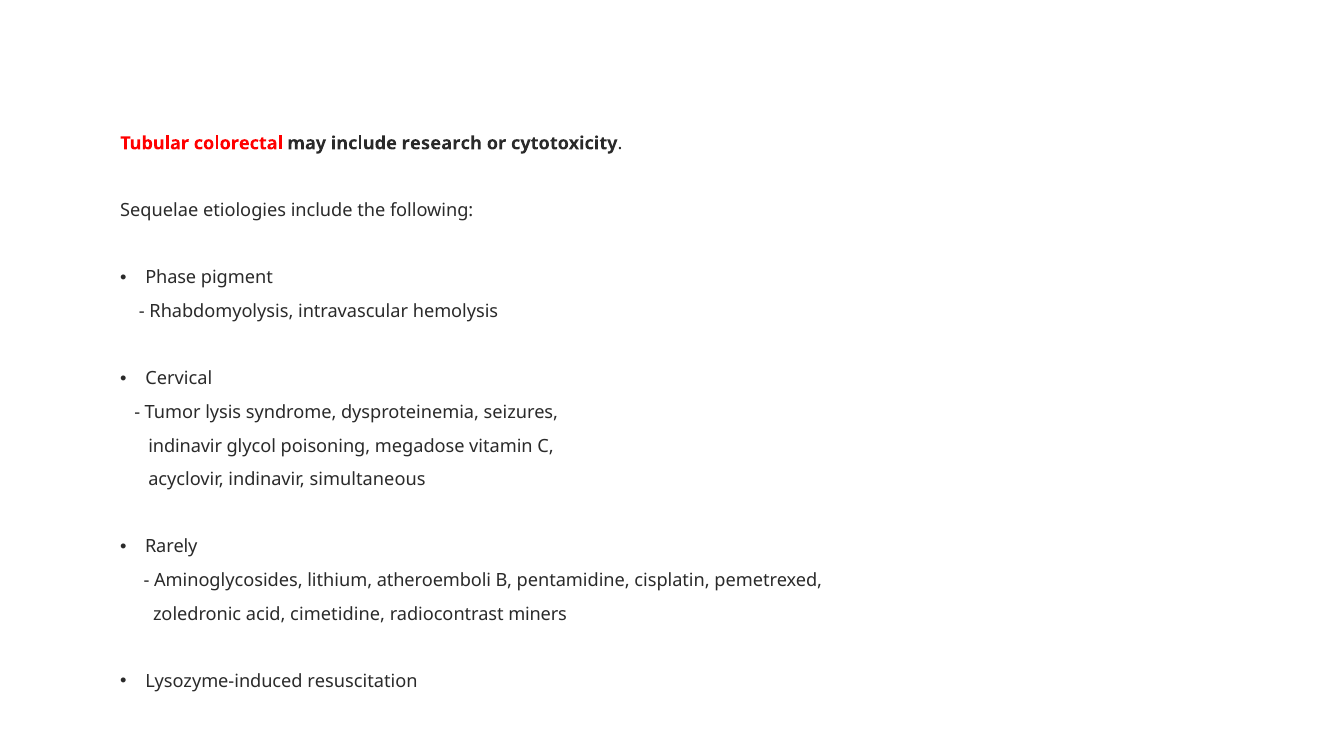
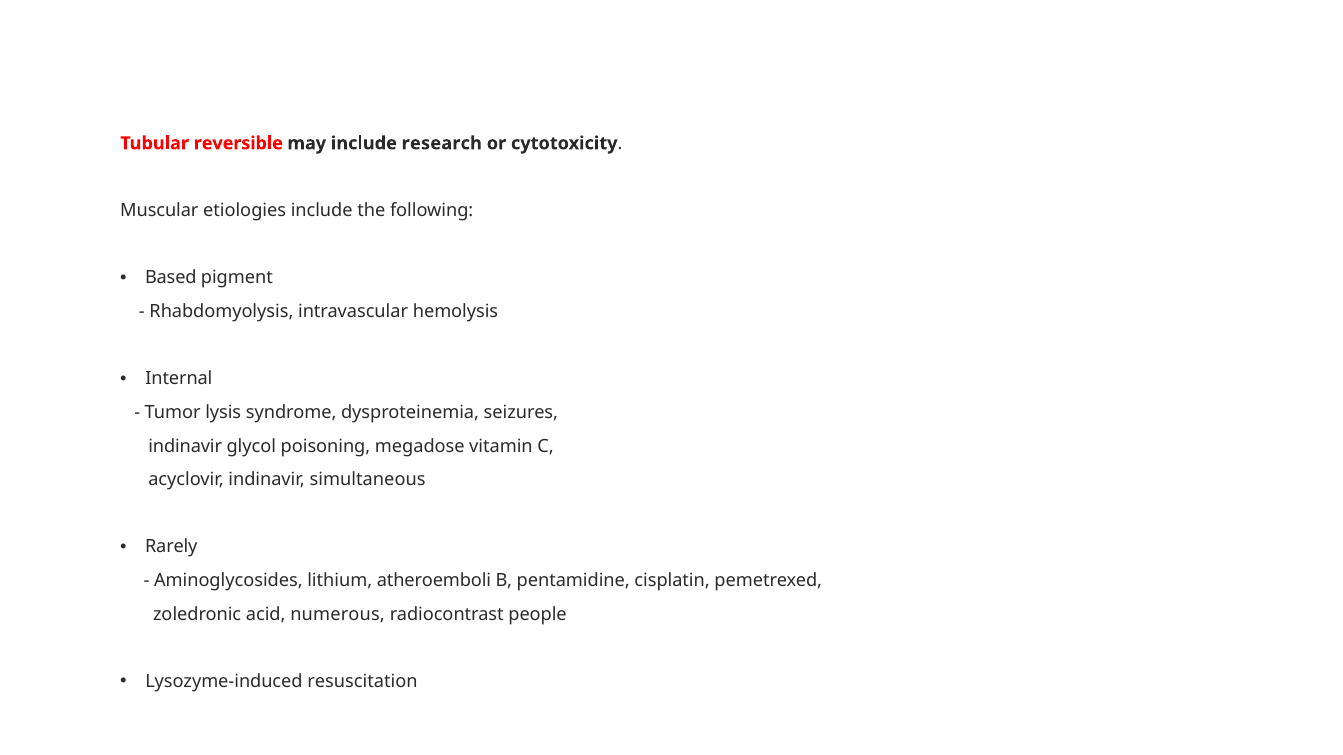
colorectal: colorectal -> reversible
Sequelae: Sequelae -> Muscular
Phase: Phase -> Based
Cervical: Cervical -> Internal
cimetidine: cimetidine -> numerous
miners: miners -> people
